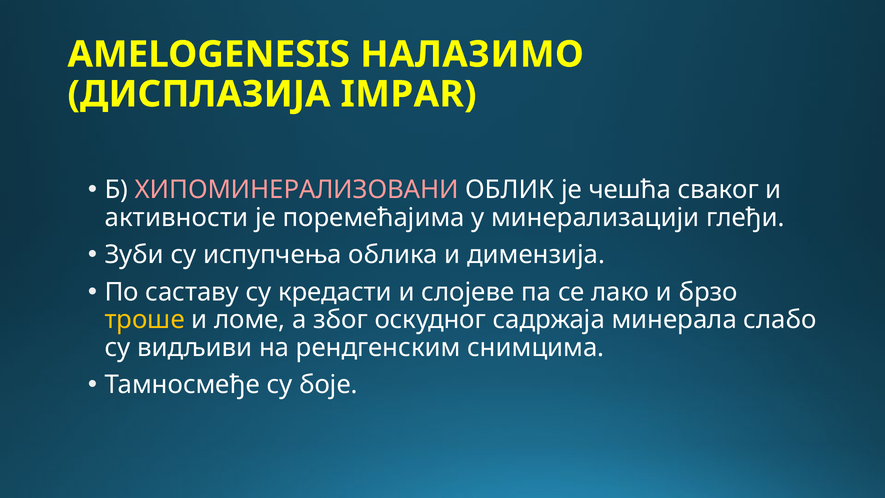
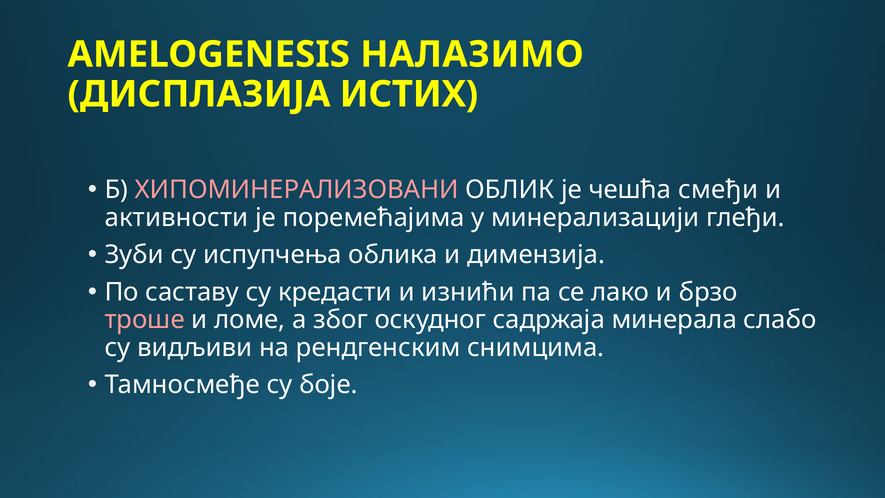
IMPAR: IMPAR -> ИСТИХ
сваког: сваког -> смеђи
слојеве: слојеве -> изнићи
троше colour: yellow -> pink
